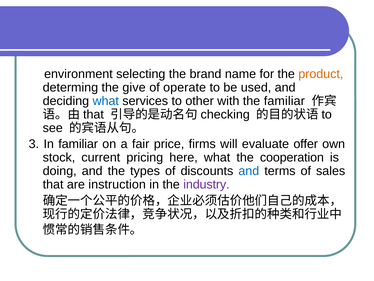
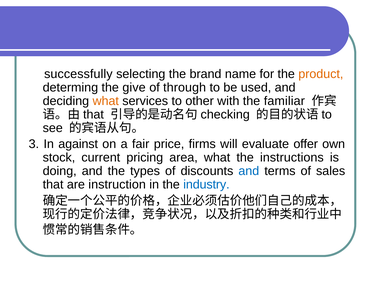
environment: environment -> successfully
operate: operate -> through
what at (106, 101) colour: blue -> orange
In familiar: familiar -> against
here: here -> area
cooperation: cooperation -> instructions
industry colour: purple -> blue
